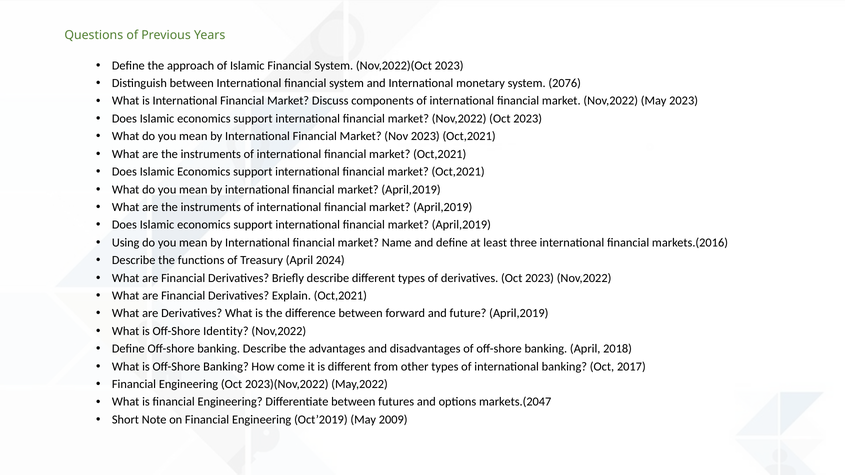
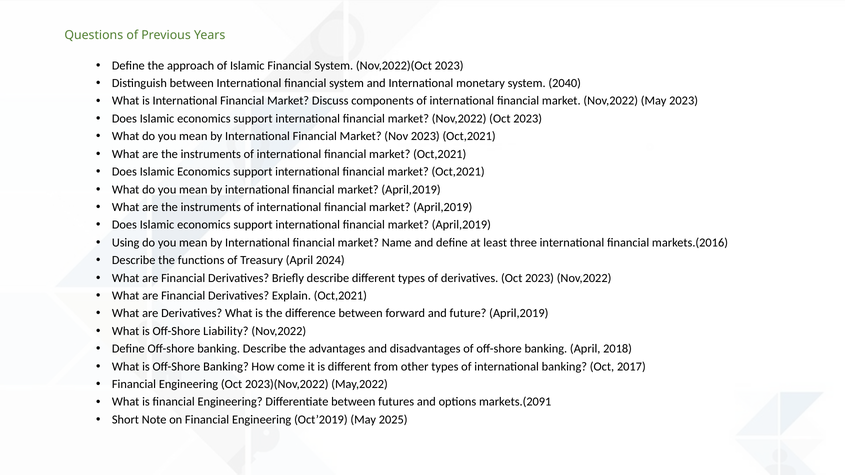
2076: 2076 -> 2040
Identity: Identity -> Liability
markets.(2047: markets.(2047 -> markets.(2091
2009: 2009 -> 2025
